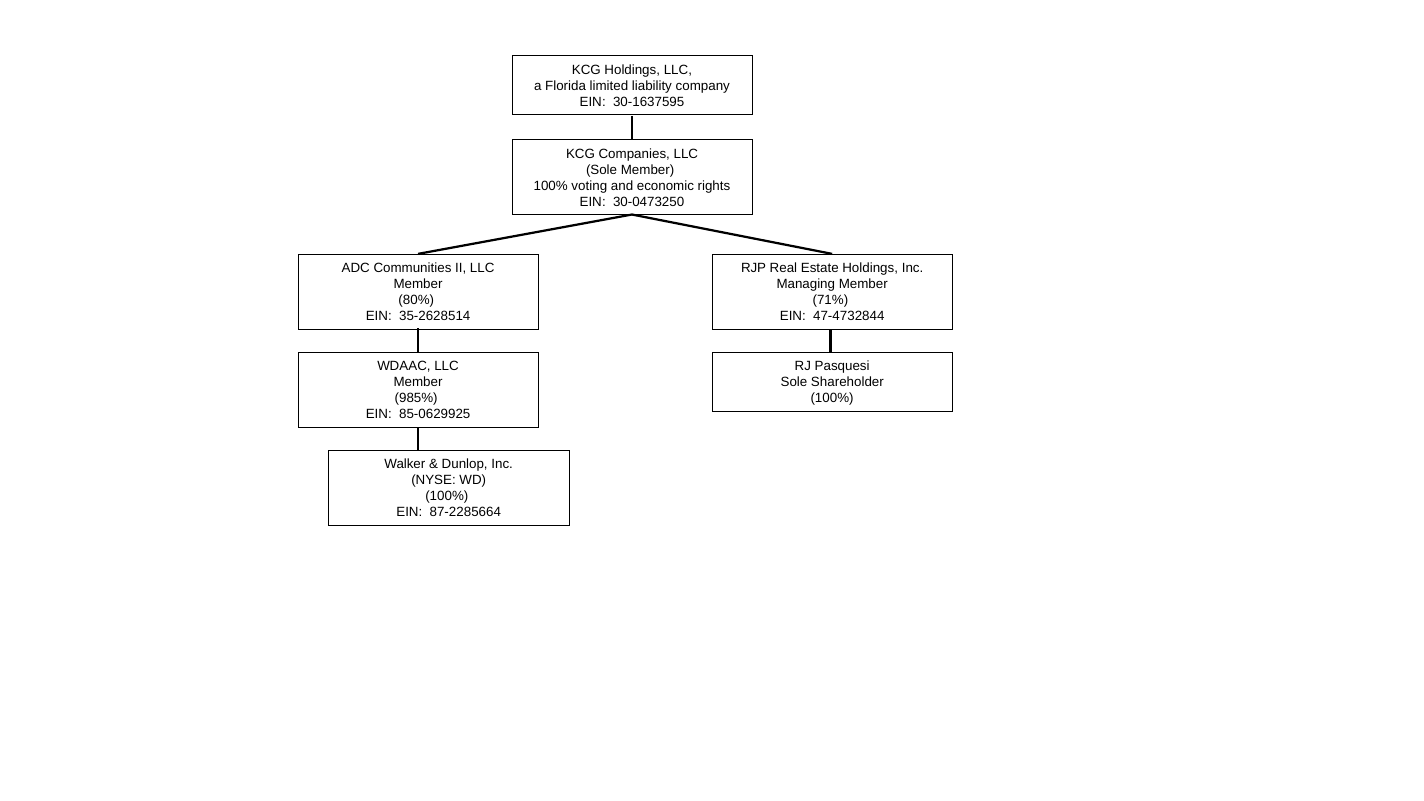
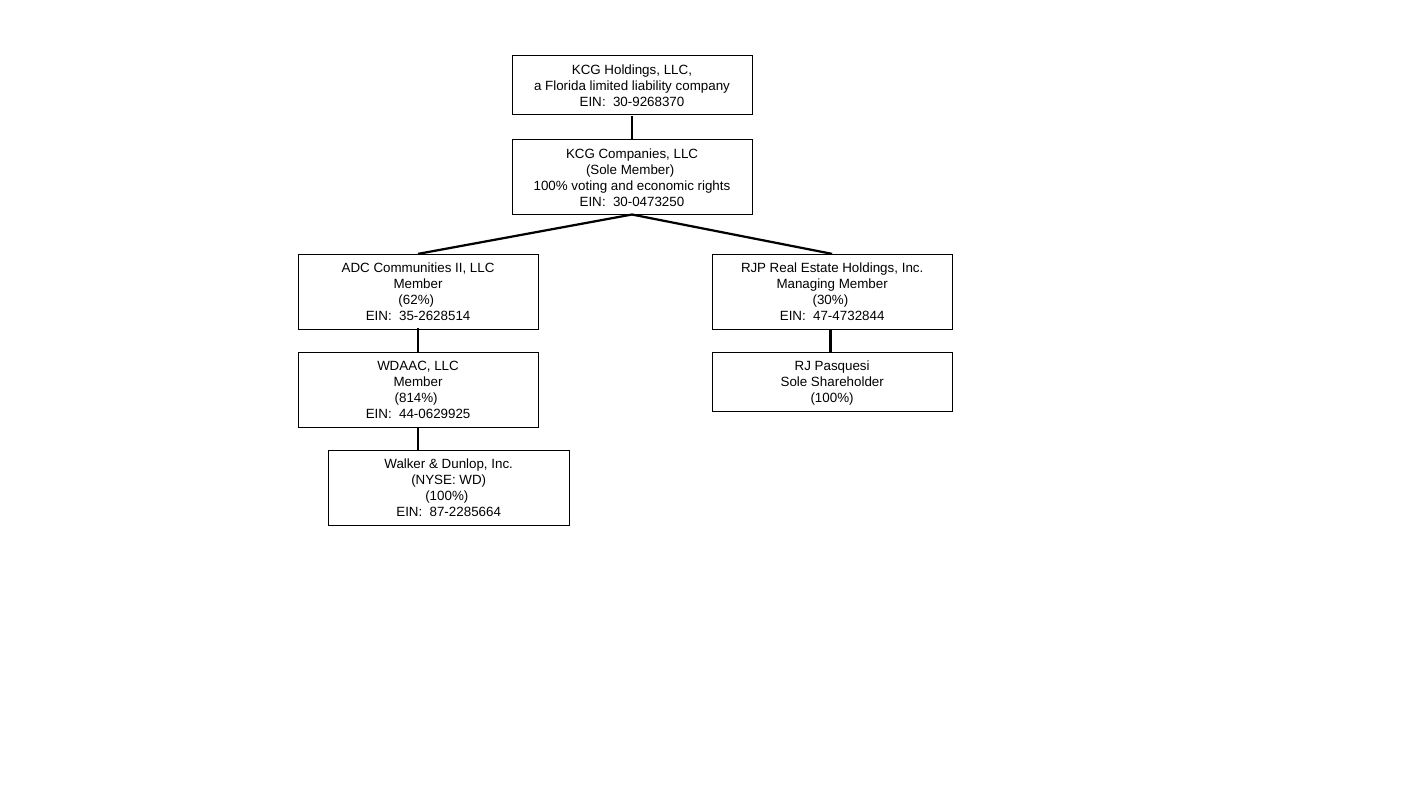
30-1637595: 30-1637595 -> 30-9268370
80%: 80% -> 62%
71%: 71% -> 30%
985%: 985% -> 814%
85-0629925: 85-0629925 -> 44-0629925
